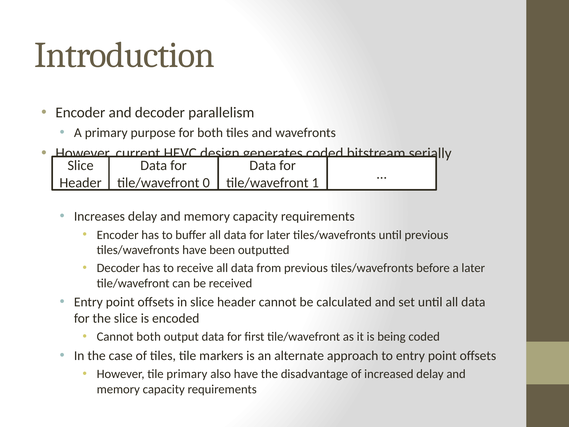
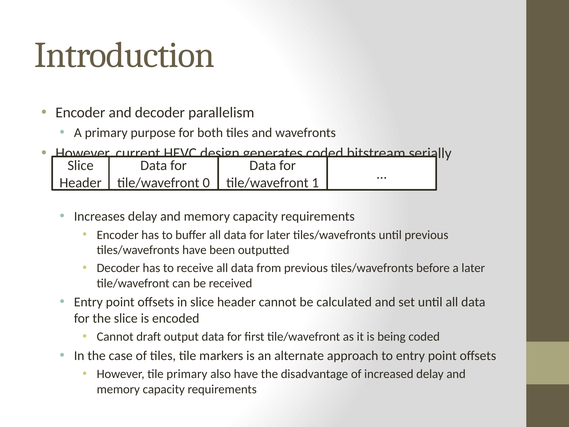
Cannot both: both -> draft
